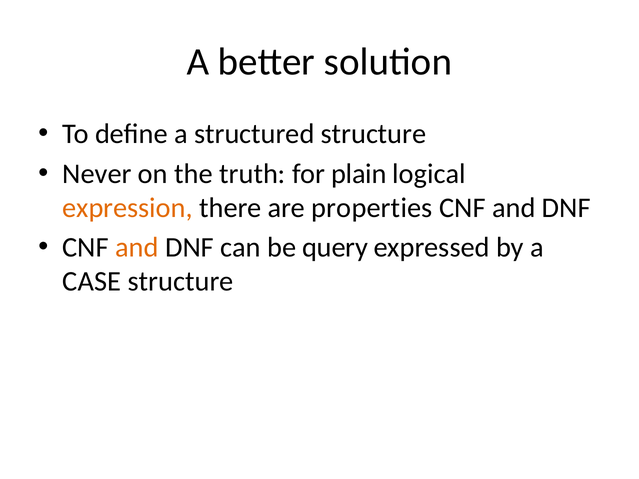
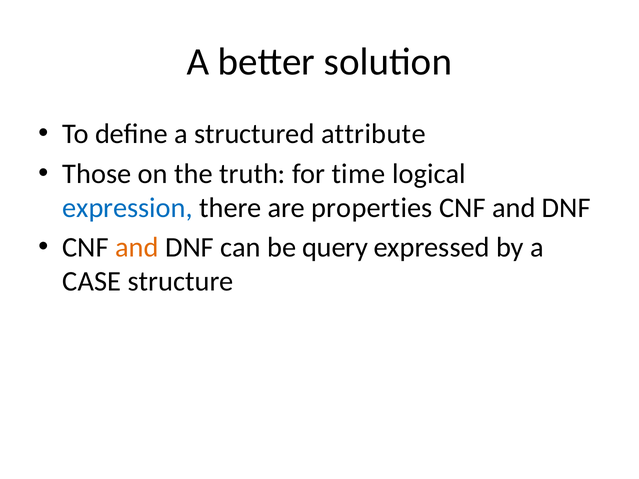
structured structure: structure -> attribute
Never: Never -> Those
plain: plain -> time
expression colour: orange -> blue
